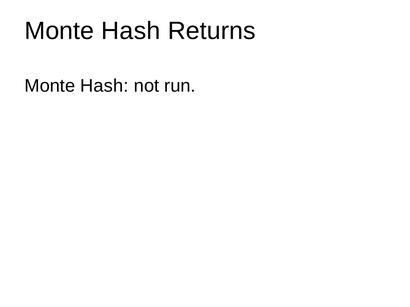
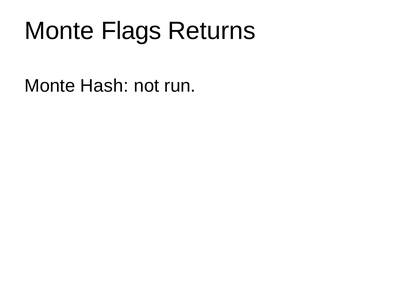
Hash at (131, 31): Hash -> Flags
